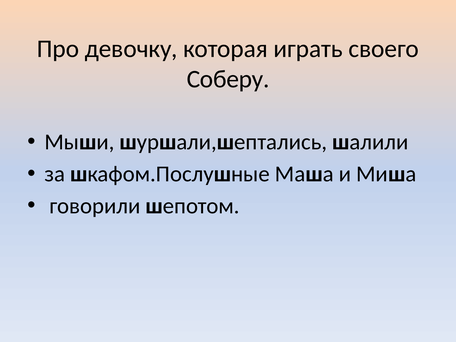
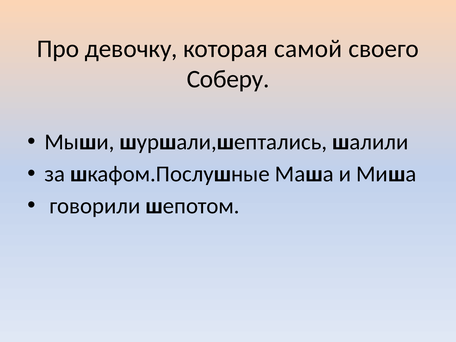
играть: играть -> самой
